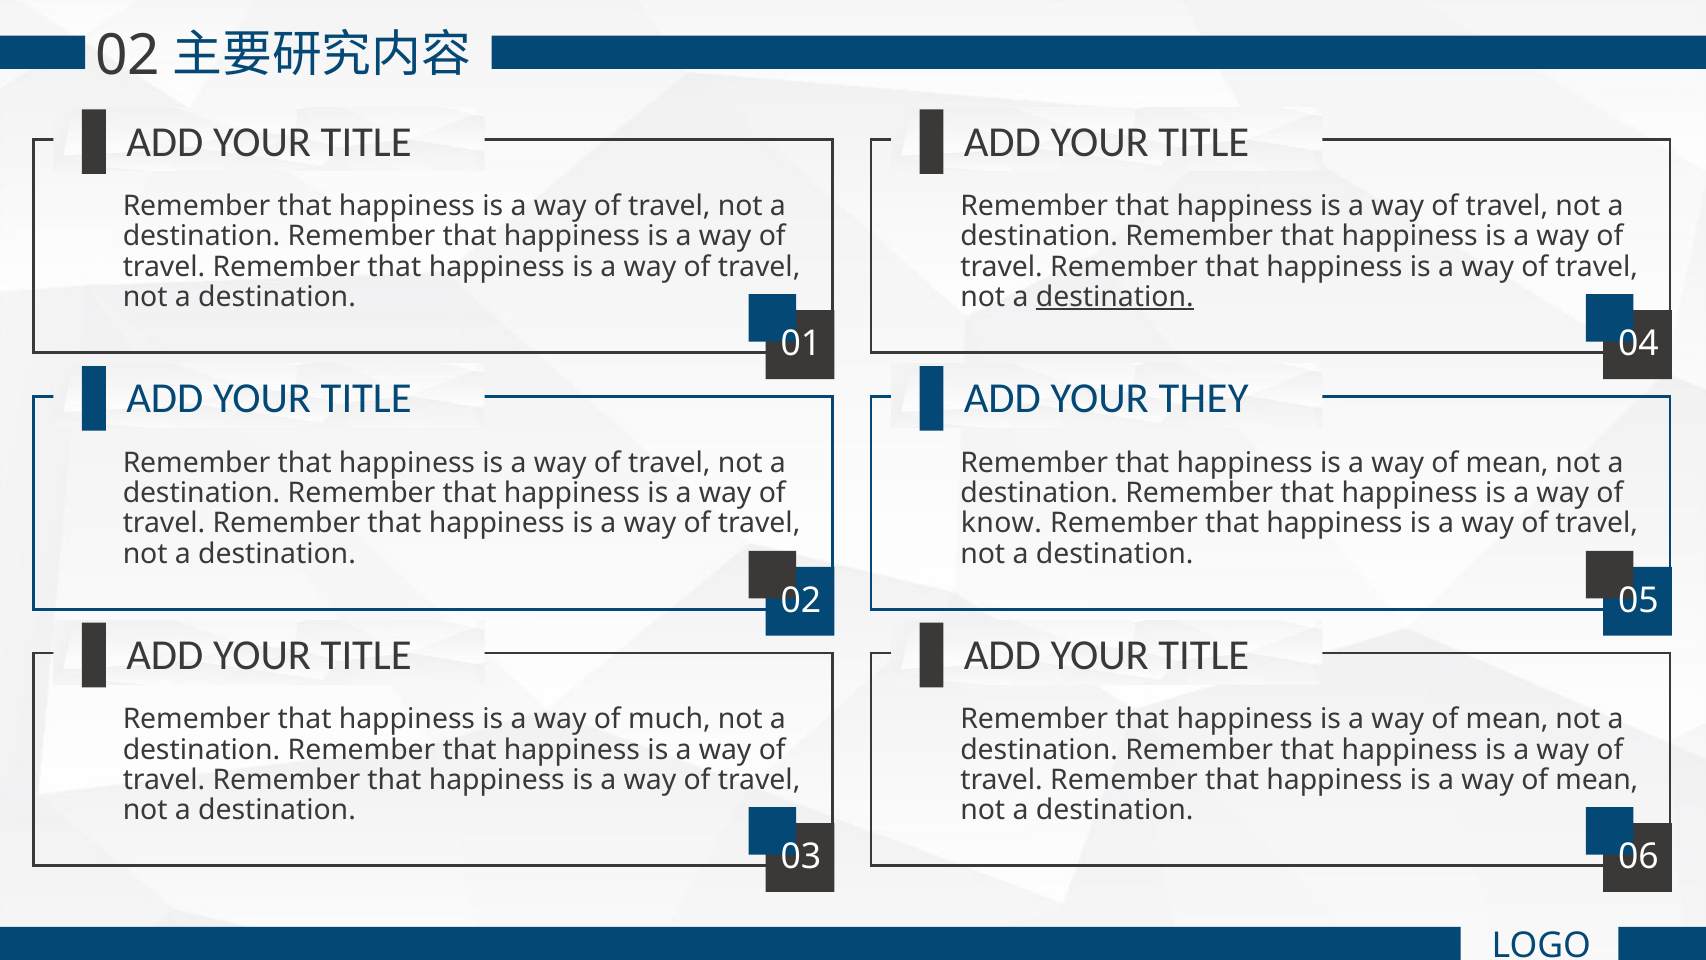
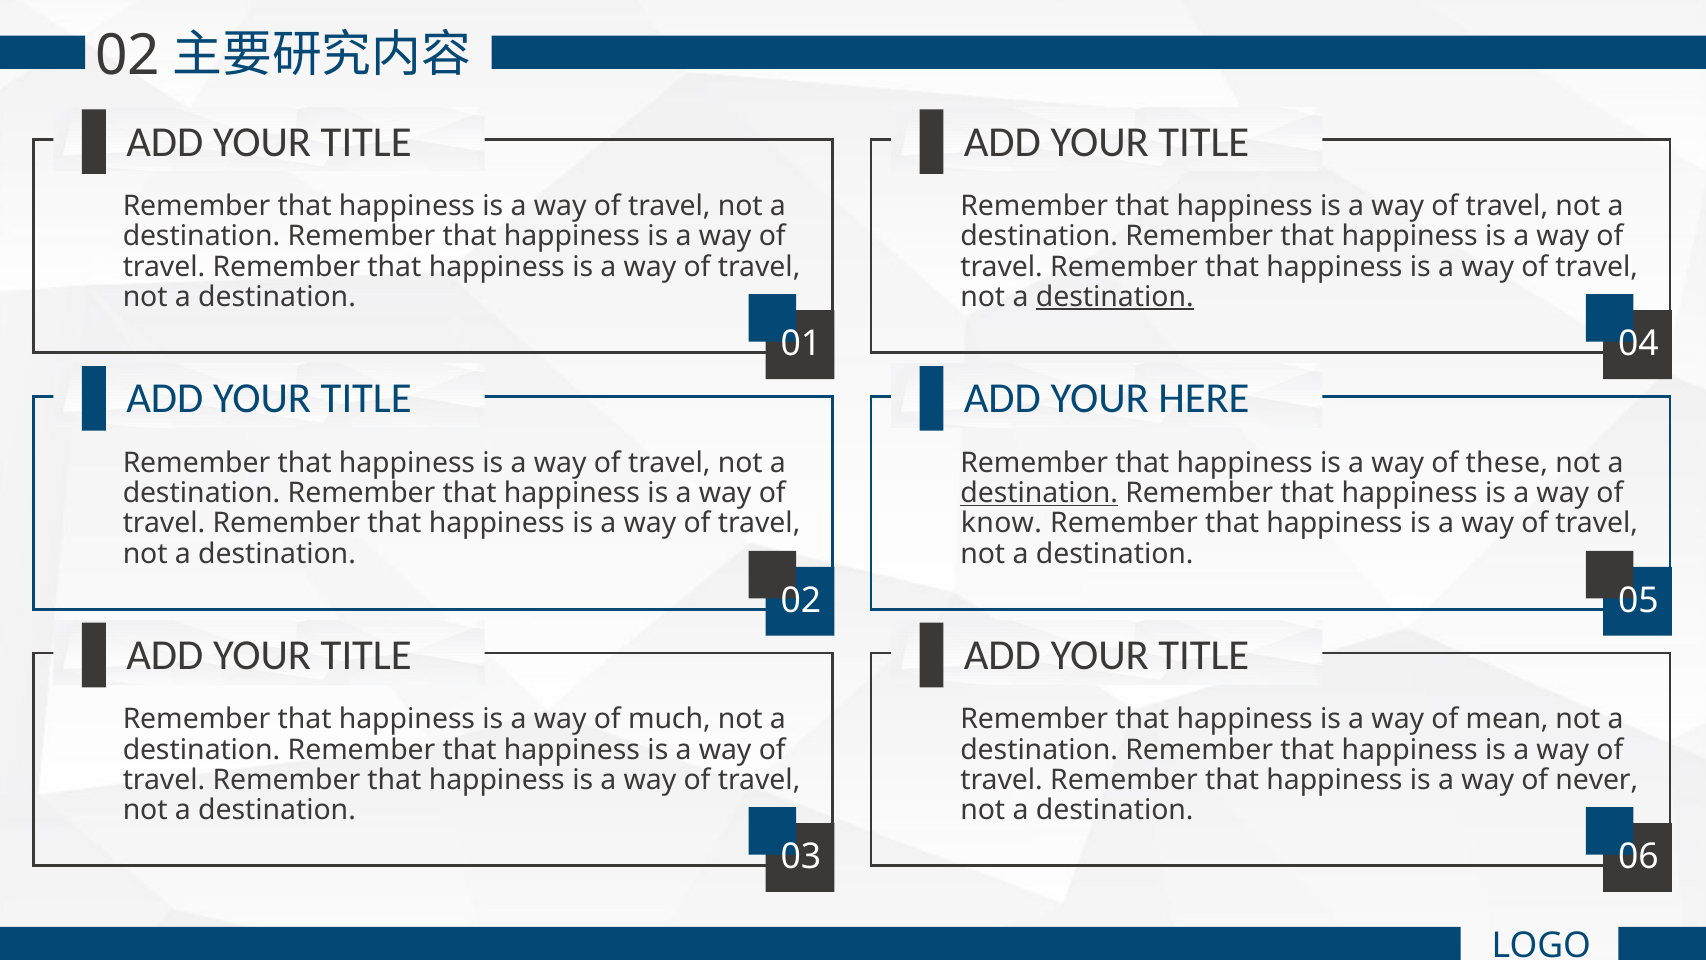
THEY: THEY -> HERE
mean at (1507, 463): mean -> these
destination at (1039, 493) underline: none -> present
mean at (1597, 780): mean -> never
